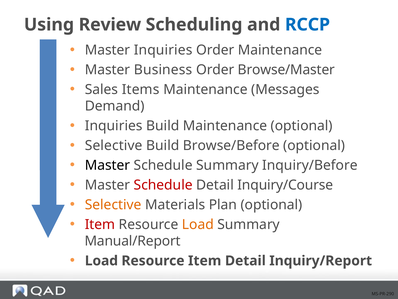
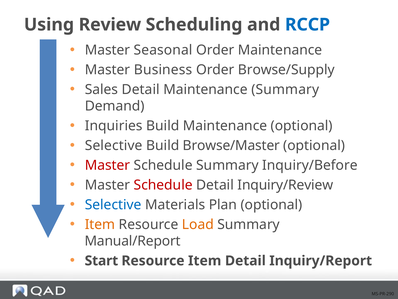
Master Inquiries: Inquiries -> Seasonal
Browse/Master: Browse/Master -> Browse/Supply
Sales Items: Items -> Detail
Maintenance Messages: Messages -> Summary
Browse/Before: Browse/Before -> Browse/Master
Master at (107, 165) colour: black -> red
Inquiry/Course: Inquiry/Course -> Inquiry/Review
Selective at (113, 204) colour: orange -> blue
Item at (100, 224) colour: red -> orange
Load at (101, 260): Load -> Start
